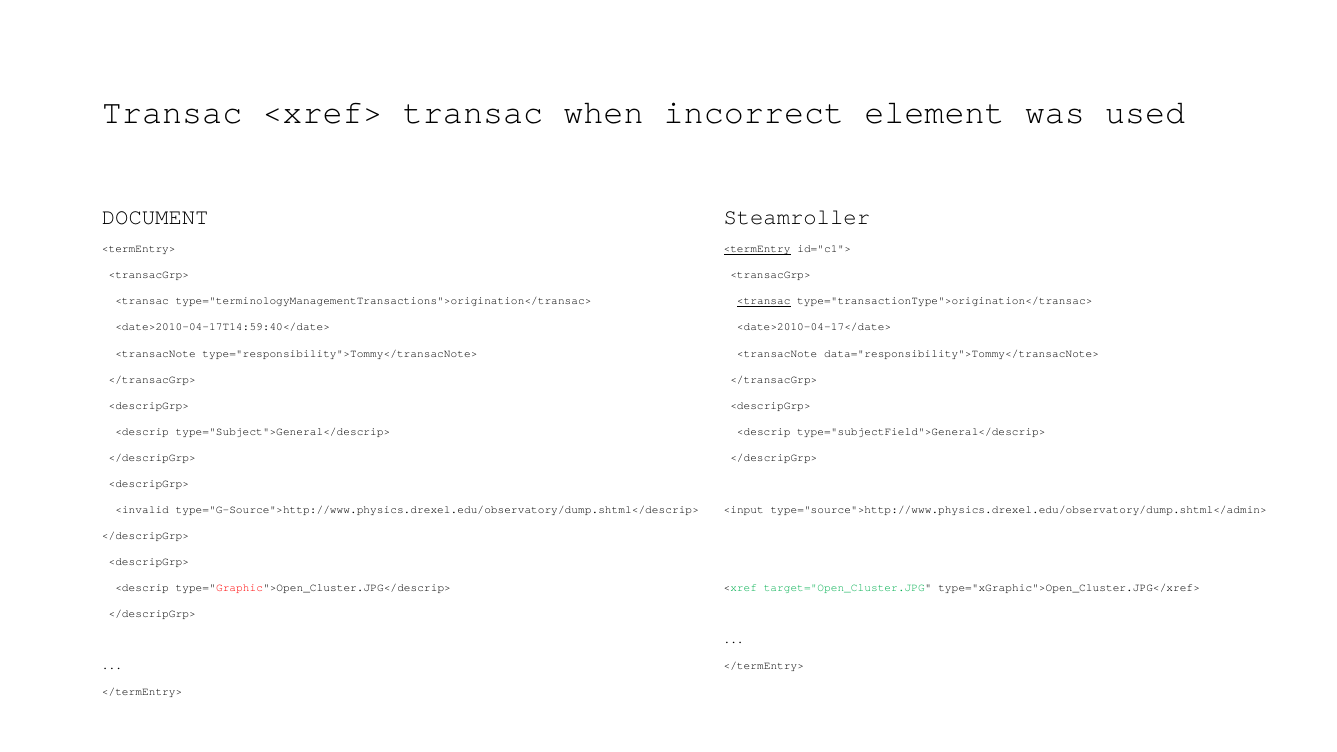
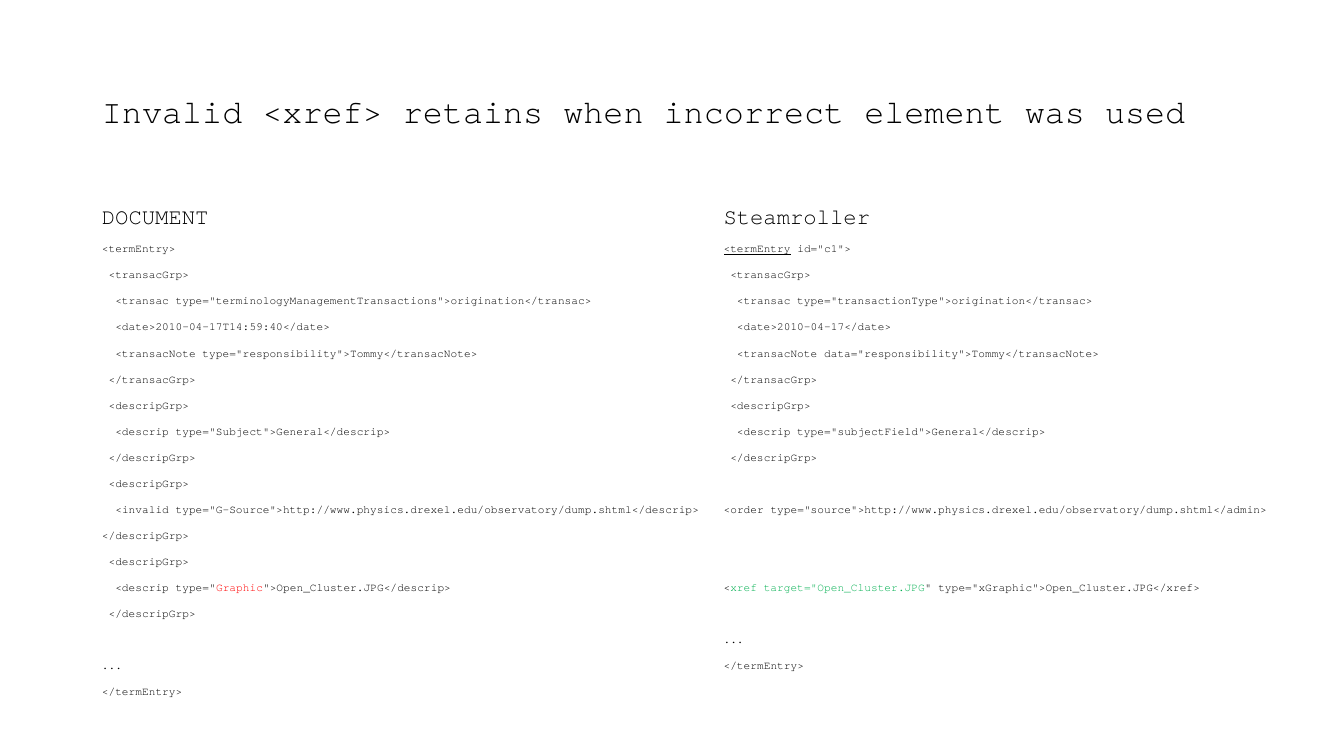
Transac at (172, 112): Transac -> Invalid
<xref> transac: transac -> retains
<transac at (764, 301) underline: present -> none
<input: <input -> <order
